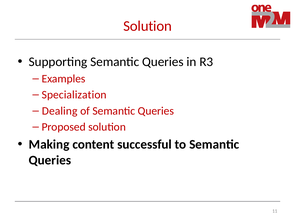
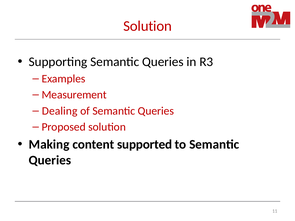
Specialization: Specialization -> Measurement
successful: successful -> supported
